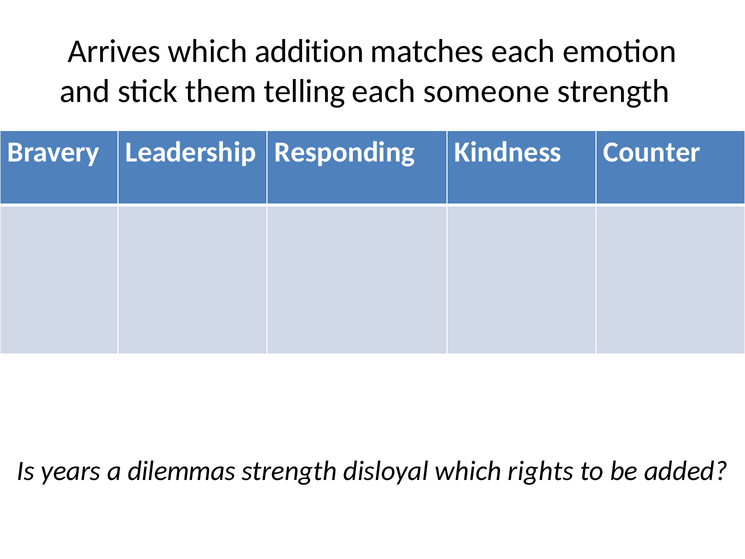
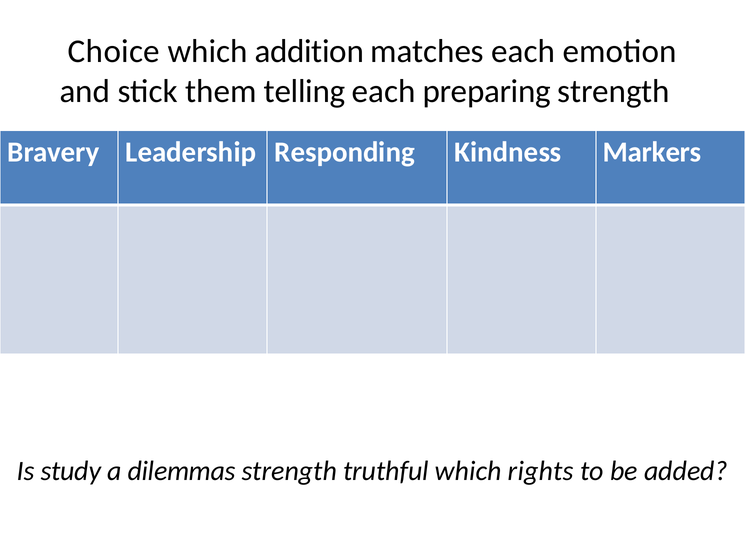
Arrives: Arrives -> Choice
someone: someone -> preparing
Counter: Counter -> Markers
years: years -> study
disloyal: disloyal -> truthful
